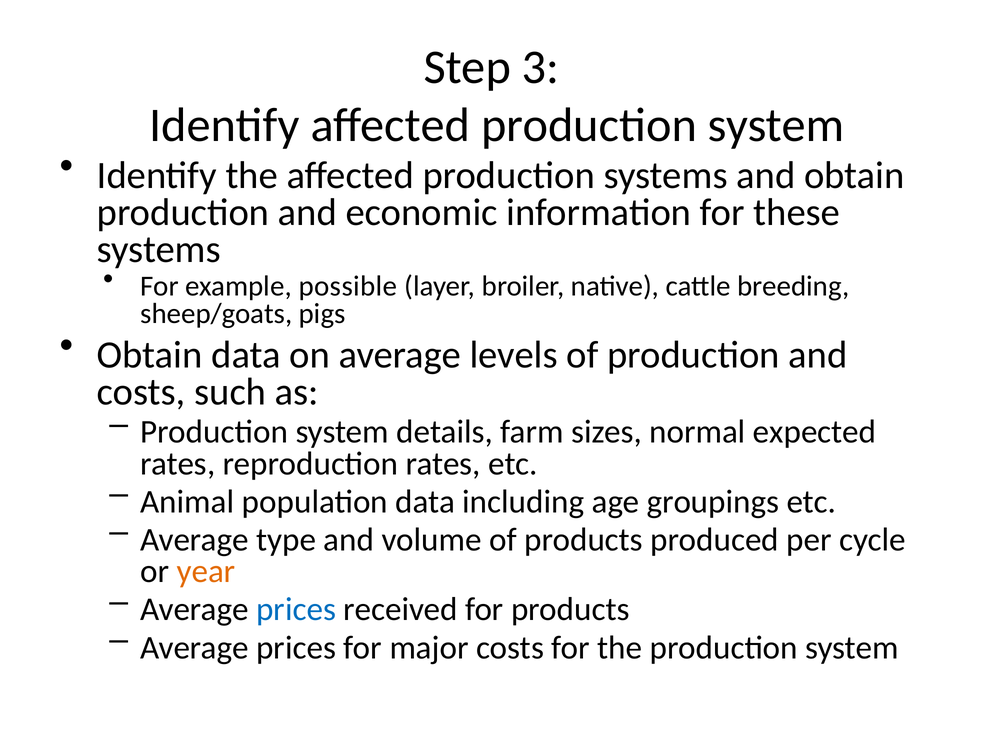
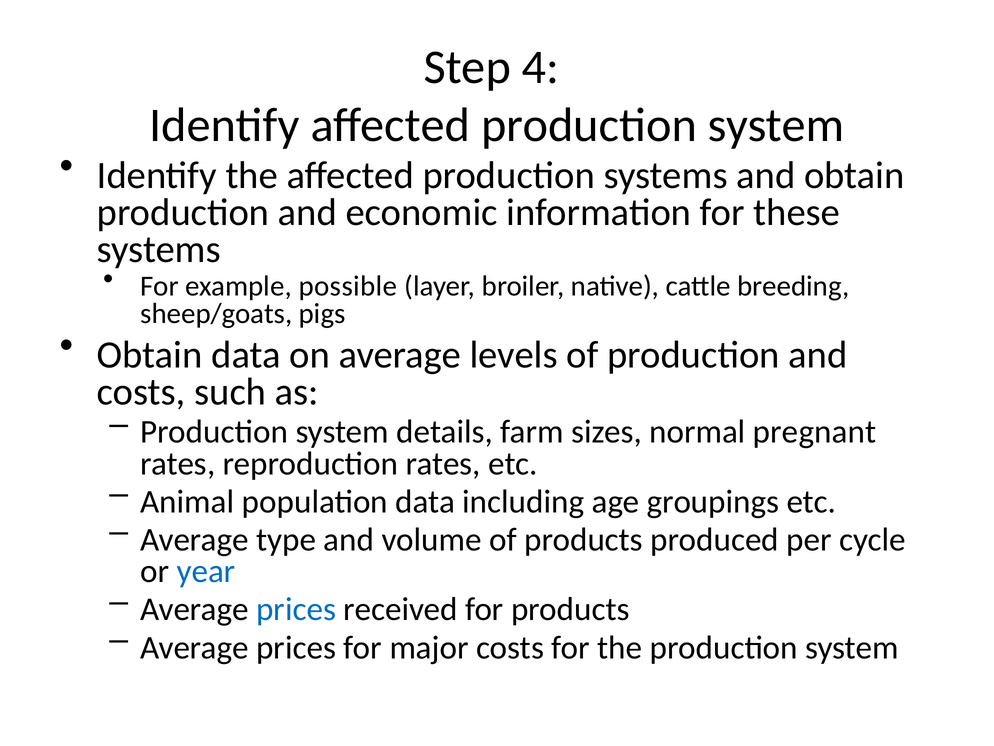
3: 3 -> 4
expected: expected -> pregnant
year colour: orange -> blue
